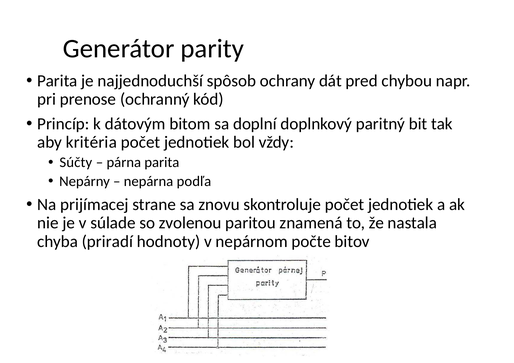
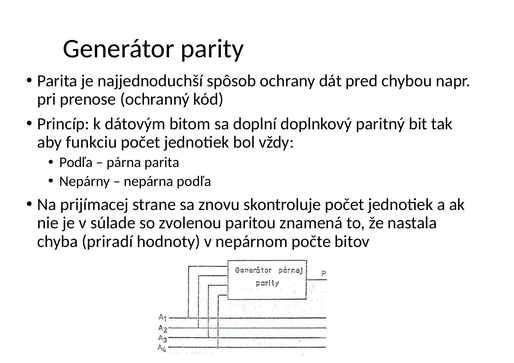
kritéria: kritéria -> funkciu
Súčty at (76, 163): Súčty -> Podľa
